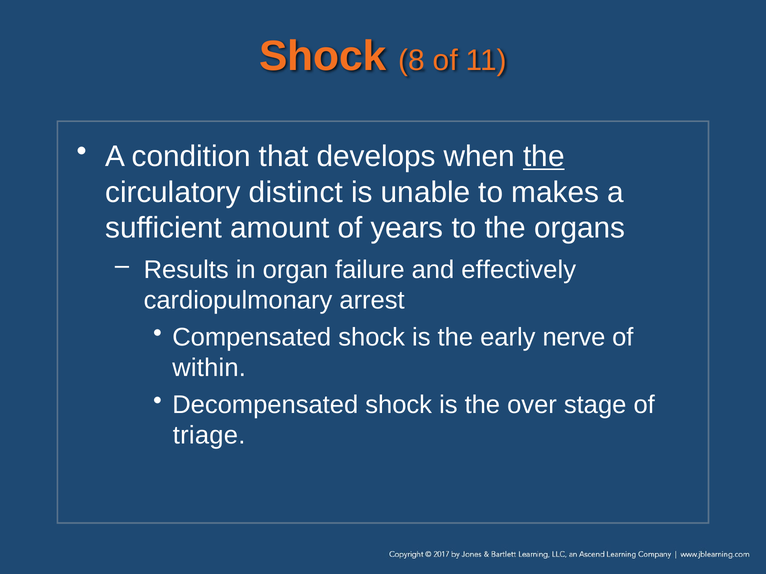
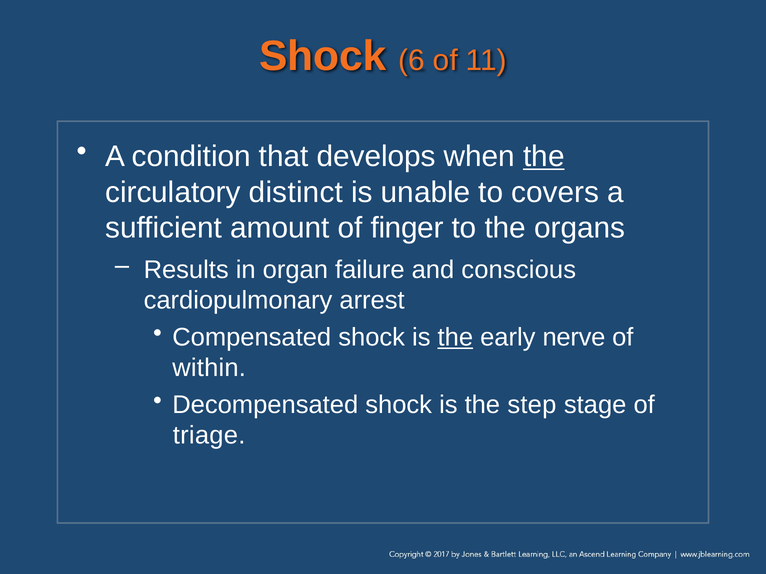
8: 8 -> 6
makes: makes -> covers
years: years -> finger
effectively: effectively -> conscious
the at (455, 338) underline: none -> present
over: over -> step
